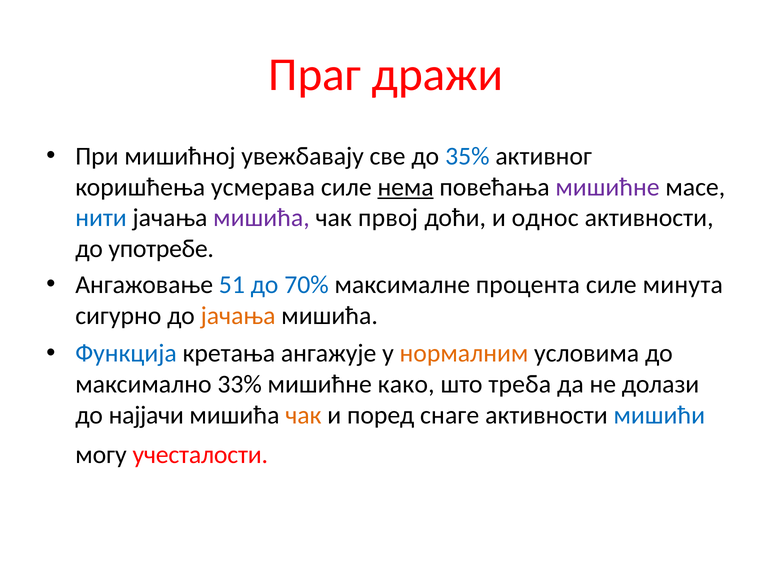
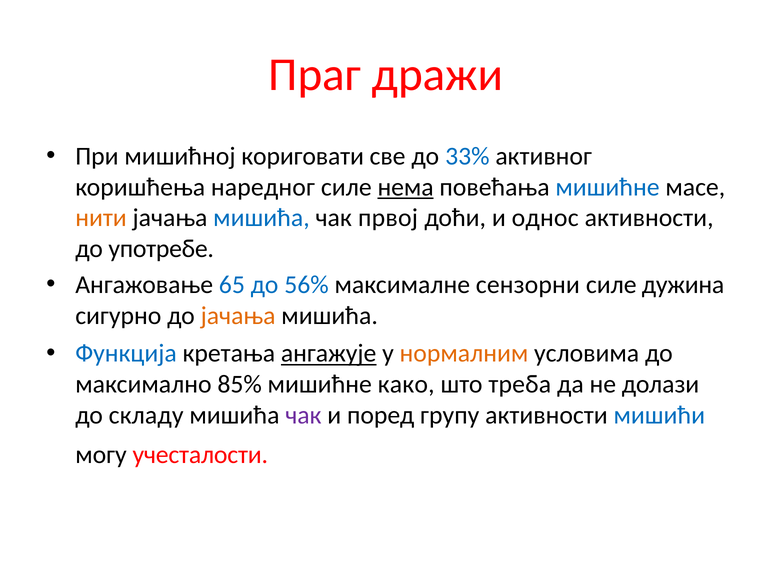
увежбавају: увежбавају -> кориговати
35%: 35% -> 33%
усмерава: усмерава -> наредног
мишићне at (608, 187) colour: purple -> blue
нити colour: blue -> orange
мишића at (261, 218) colour: purple -> blue
51: 51 -> 65
70%: 70% -> 56%
процента: процента -> сензорни
минута: минута -> дужина
ангажује underline: none -> present
33%: 33% -> 85%
најјачи: најјачи -> складу
чак at (303, 415) colour: orange -> purple
снаге: снаге -> групу
